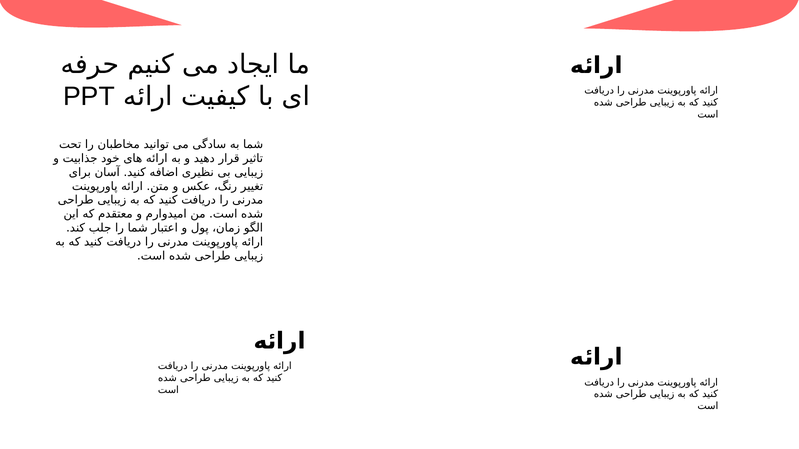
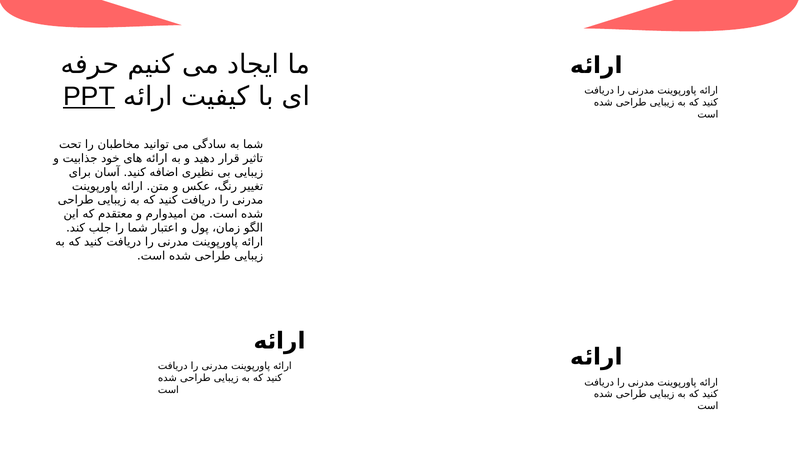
PPT underline: none -> present
